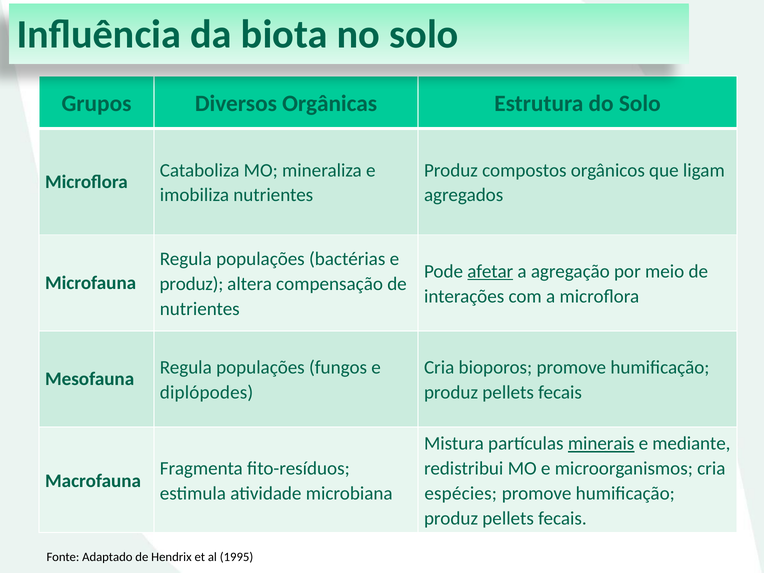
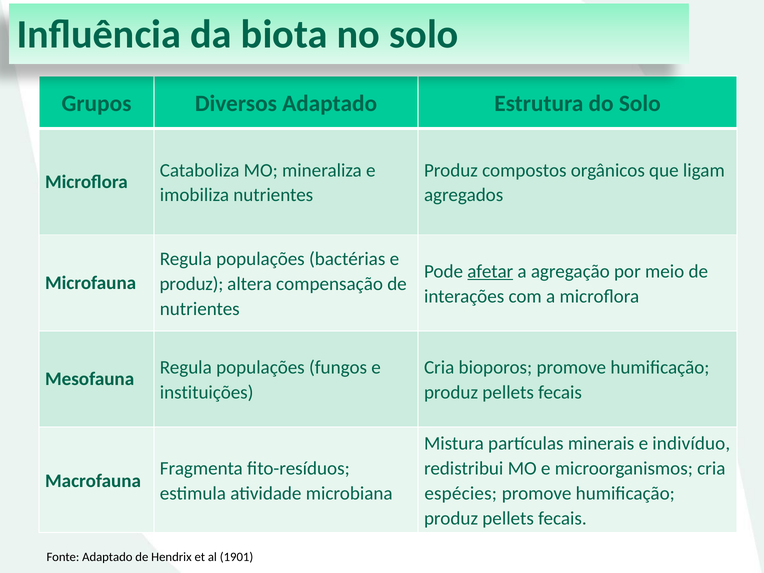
Diversos Orgânicas: Orgânicas -> Adaptado
diplópodes: diplópodes -> instituições
minerais underline: present -> none
mediante: mediante -> indivíduo
1995: 1995 -> 1901
